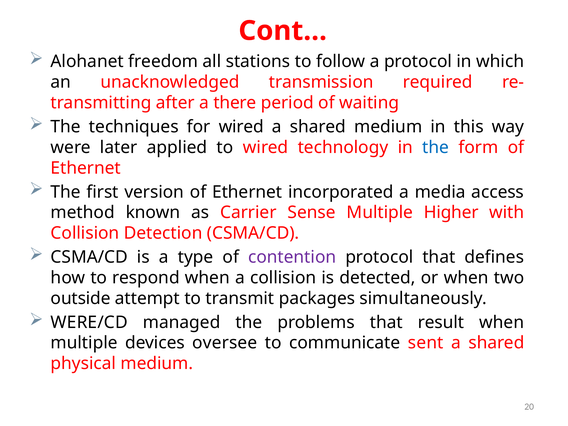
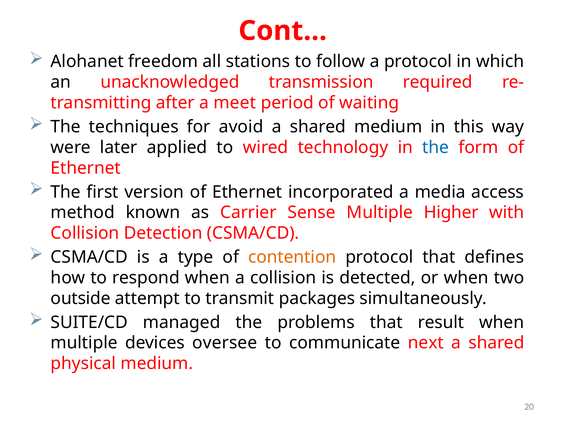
there: there -> meet
for wired: wired -> avoid
contention colour: purple -> orange
WERE/CD: WERE/CD -> SUITE/CD
sent: sent -> next
